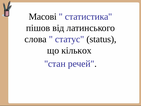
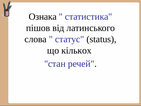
Масові: Масові -> Ознака
